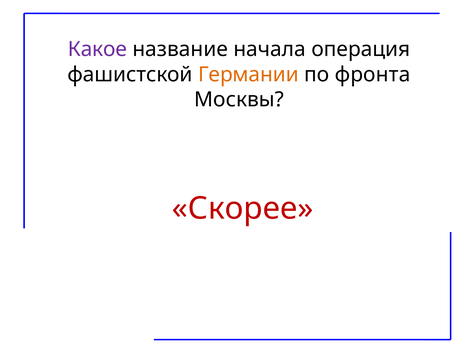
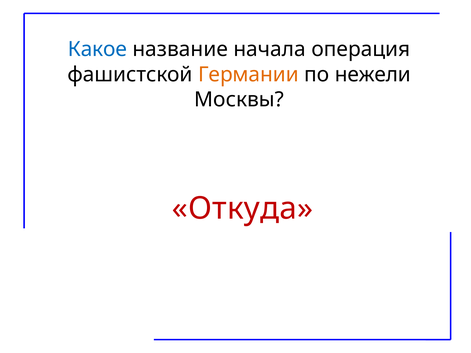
Какое colour: purple -> blue
фронта: фронта -> нежели
Скорее: Скорее -> Откуда
